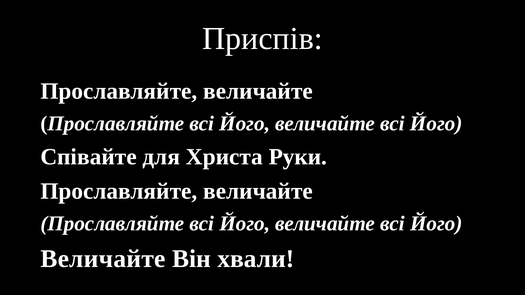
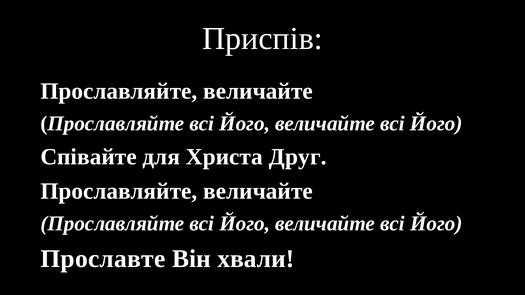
Руки: Руки -> Друг
Величайте at (103, 259): Величайте -> Прославте
